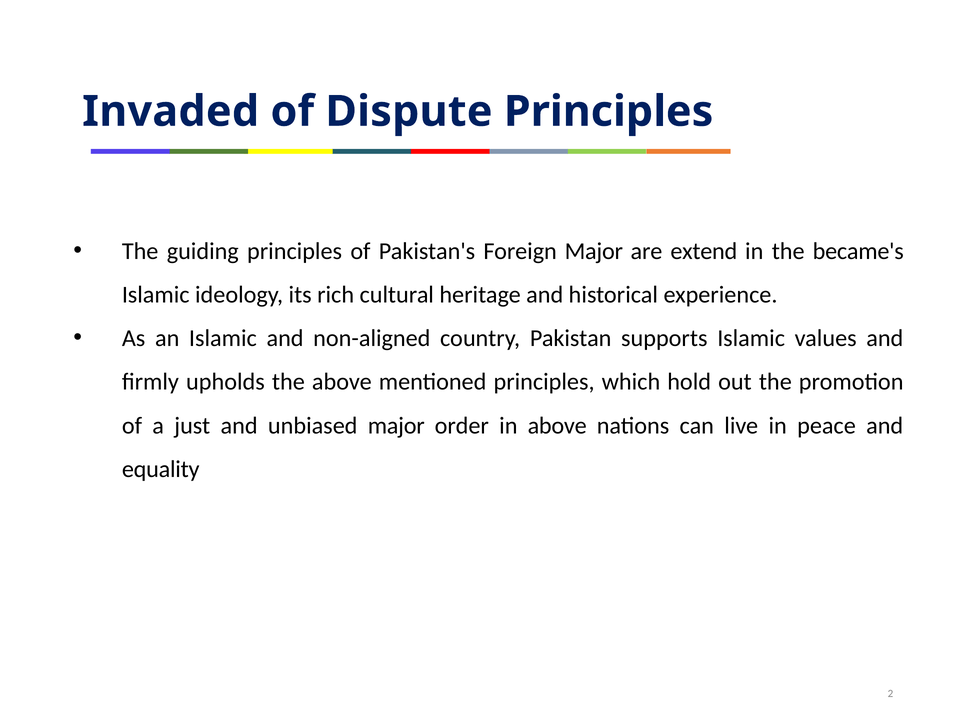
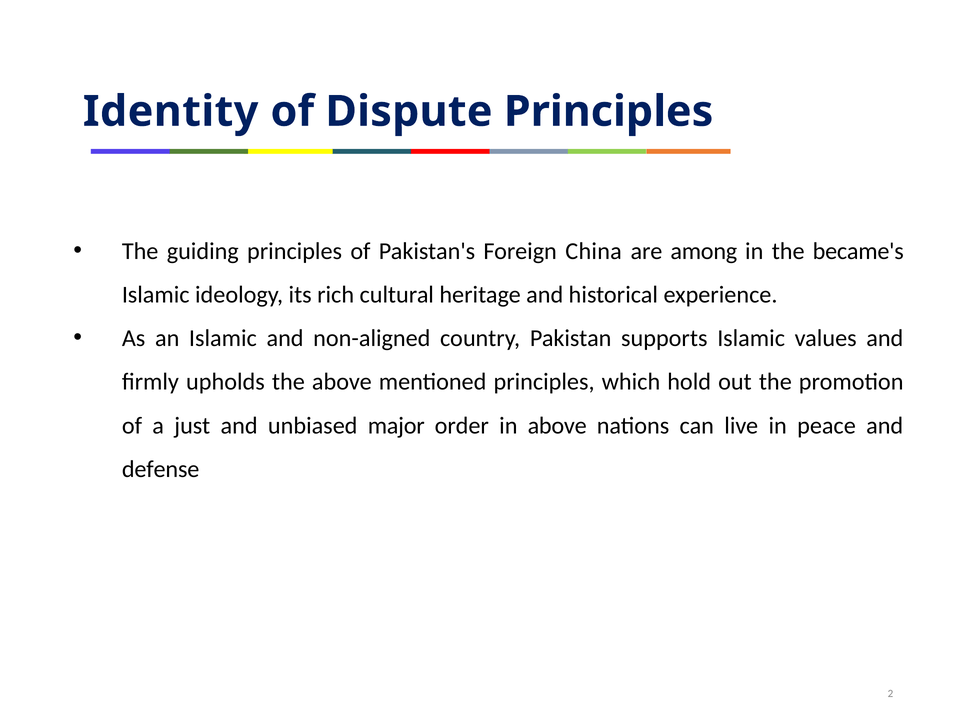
Invaded: Invaded -> Identity
Foreign Major: Major -> China
extend: extend -> among
equality: equality -> defense
